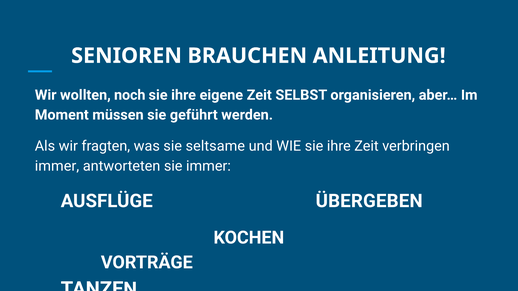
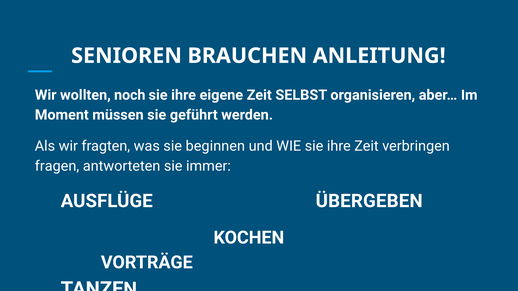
seltsame: seltsame -> beginnen
immer at (57, 166): immer -> fragen
